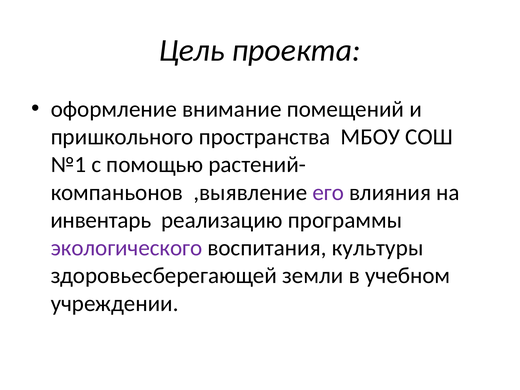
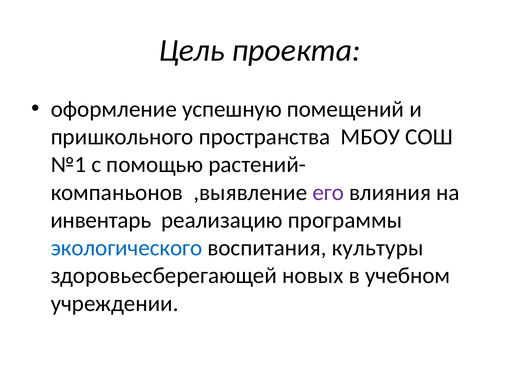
внимание: внимание -> успешную
экологического colour: purple -> blue
земли: земли -> новых
